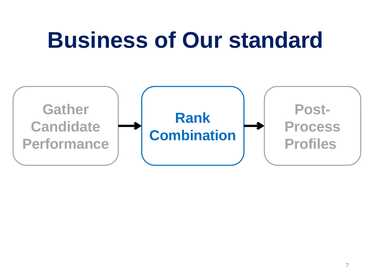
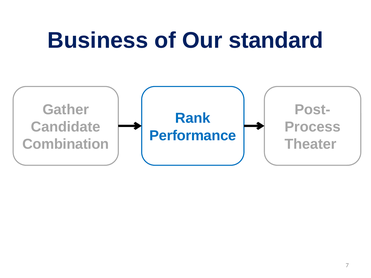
Combination: Combination -> Performance
Performance: Performance -> Combination
Profiles: Profiles -> Theater
